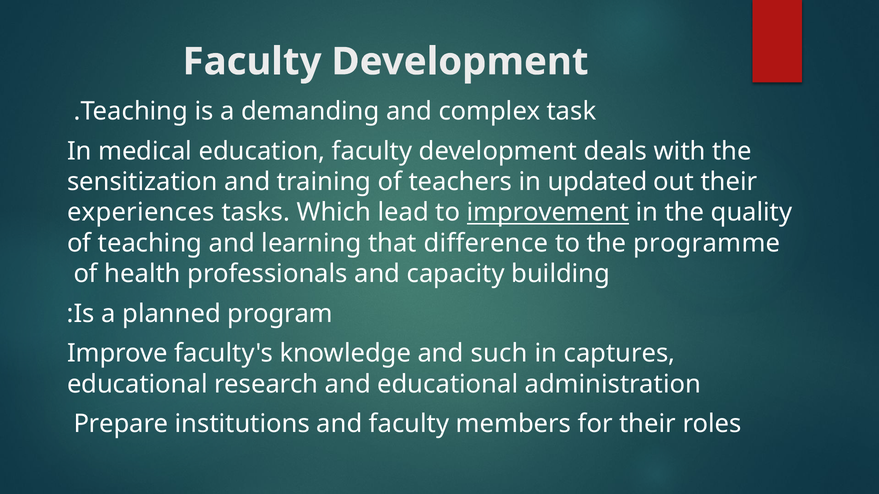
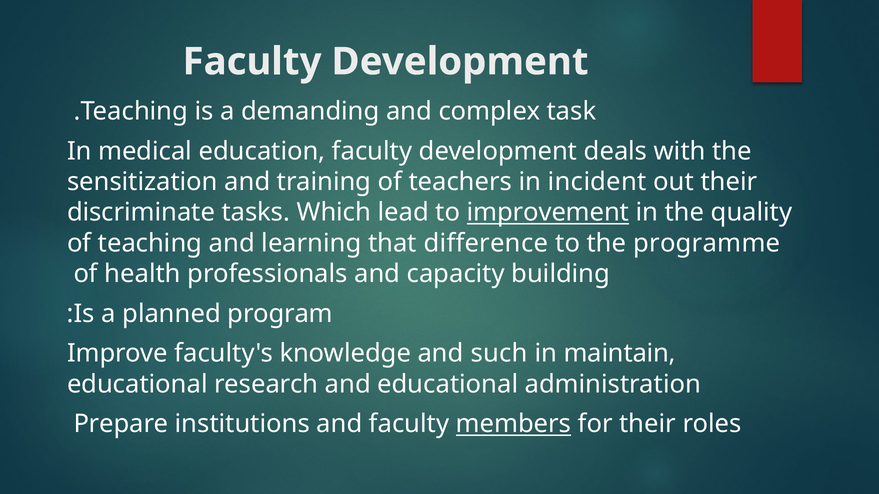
updated: updated -> incident
experiences: experiences -> discriminate
captures: captures -> maintain
members underline: none -> present
